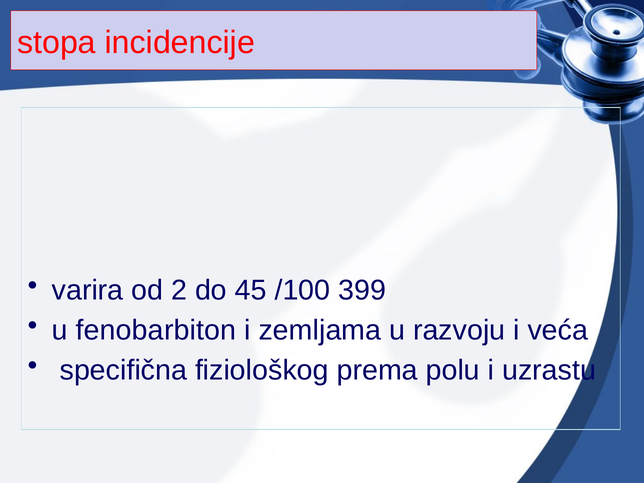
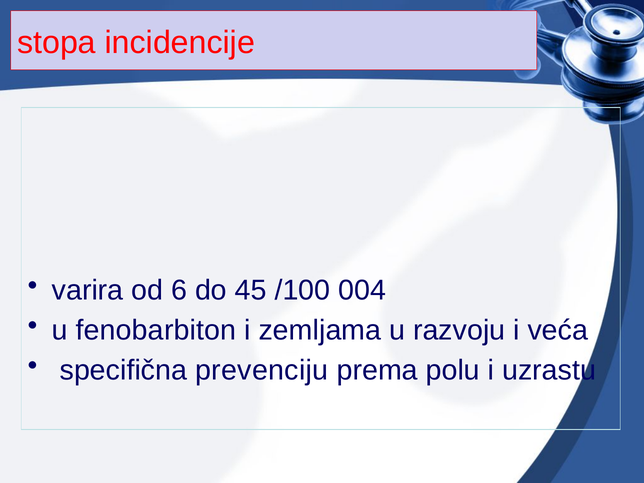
2: 2 -> 6
399: 399 -> 004
fiziološkog: fiziološkog -> prevenciju
